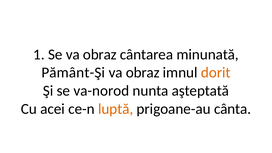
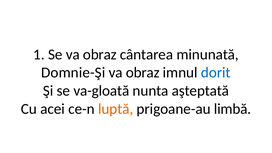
Pământ-Şi: Pământ-Şi -> Domnie-Şi
dorit colour: orange -> blue
va-norod: va-norod -> va-gloată
cânta: cânta -> limbă
